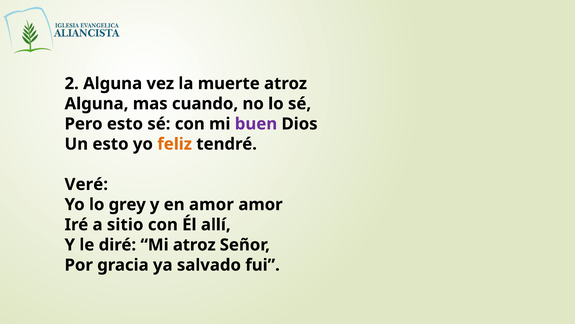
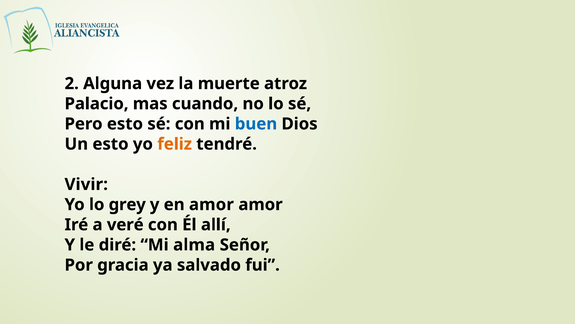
Alguna at (97, 104): Alguna -> Palacio
buen colour: purple -> blue
Veré: Veré -> Vivir
sitio: sitio -> veré
Mi atroz: atroz -> alma
